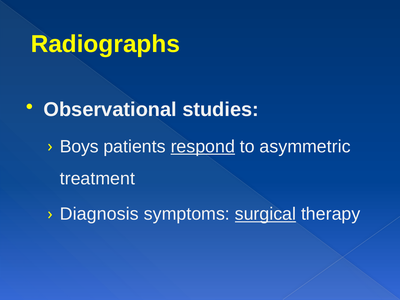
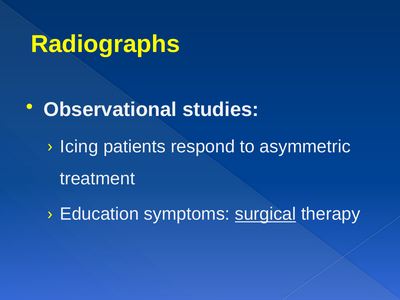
Boys: Boys -> Icing
respond underline: present -> none
Diagnosis: Diagnosis -> Education
